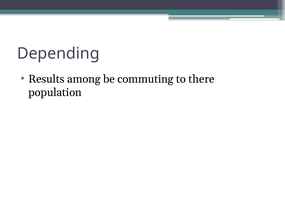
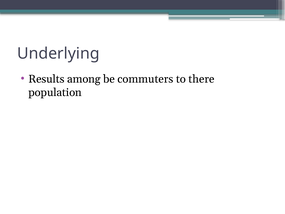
Depending: Depending -> Underlying
commuting: commuting -> commuters
